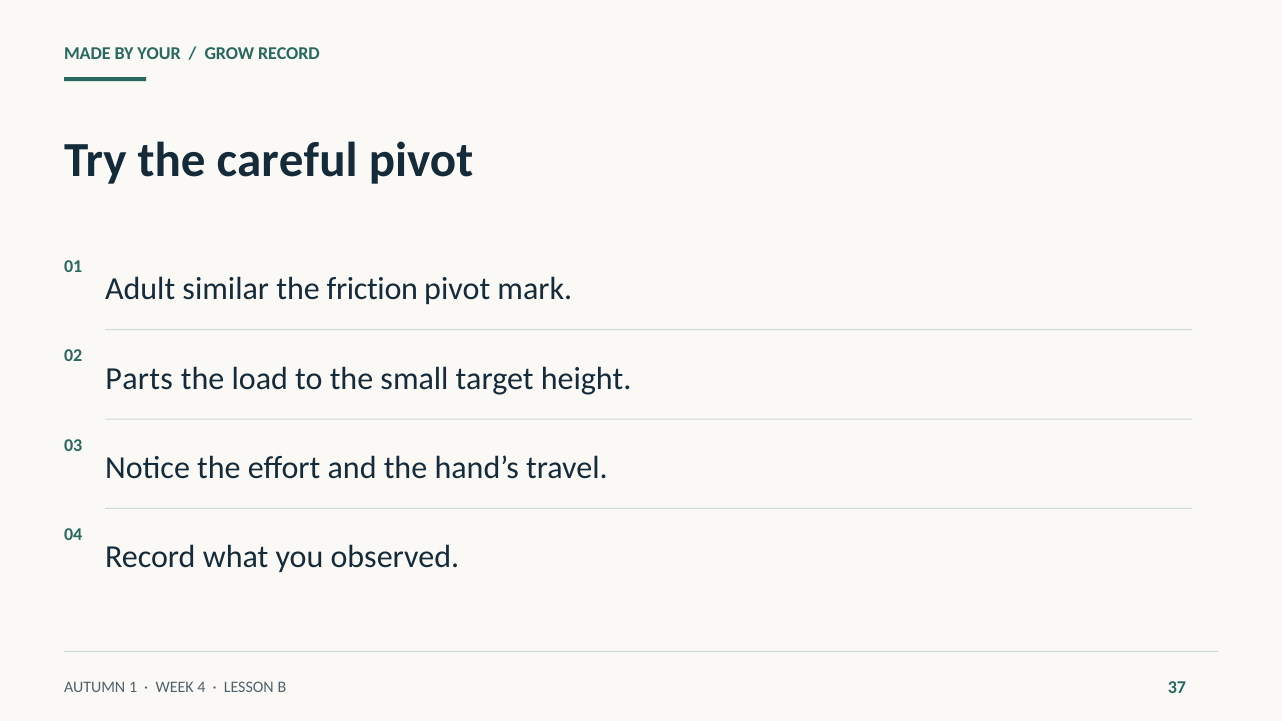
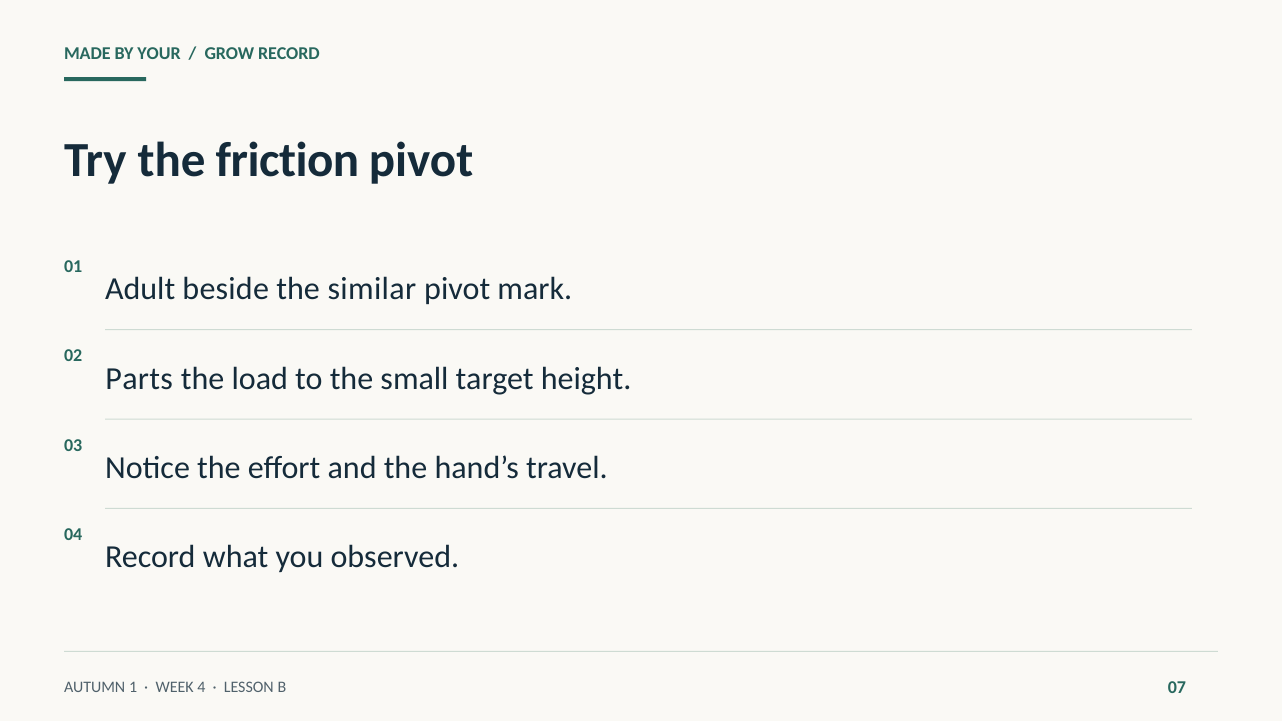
careful: careful -> friction
similar: similar -> beside
friction: friction -> similar
37: 37 -> 07
